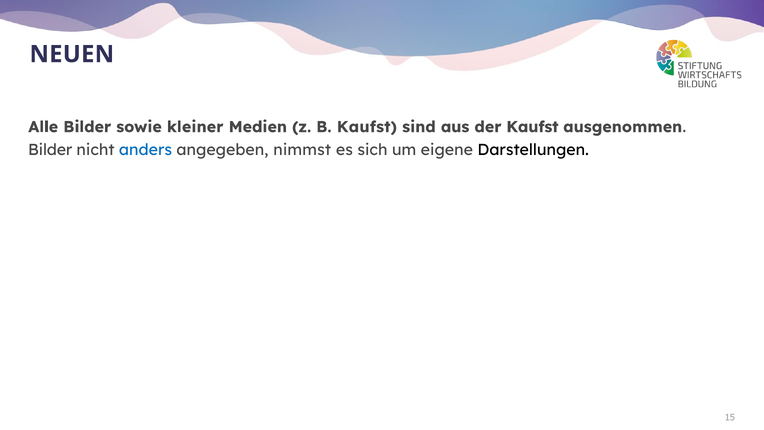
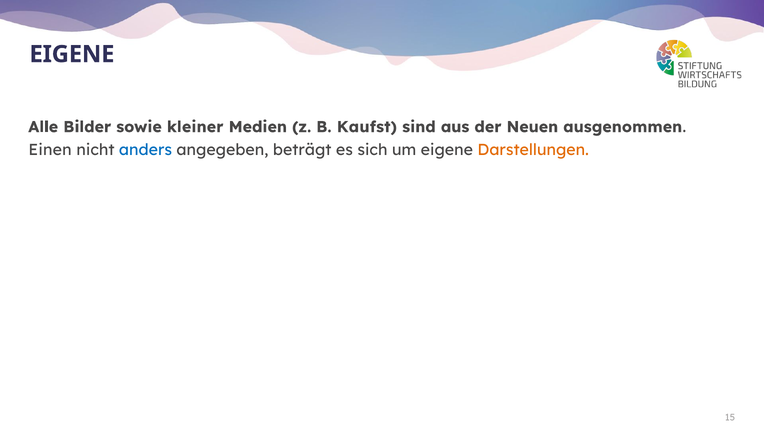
NEUEN at (72, 54): NEUEN -> EIGENE
der Kaufst: Kaufst -> Neuen
Bilder at (50, 150): Bilder -> Einen
nimmst: nimmst -> beträgt
Darstellungen colour: black -> orange
